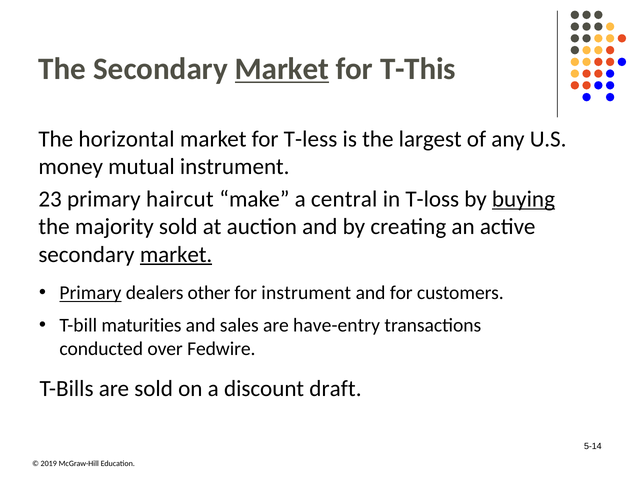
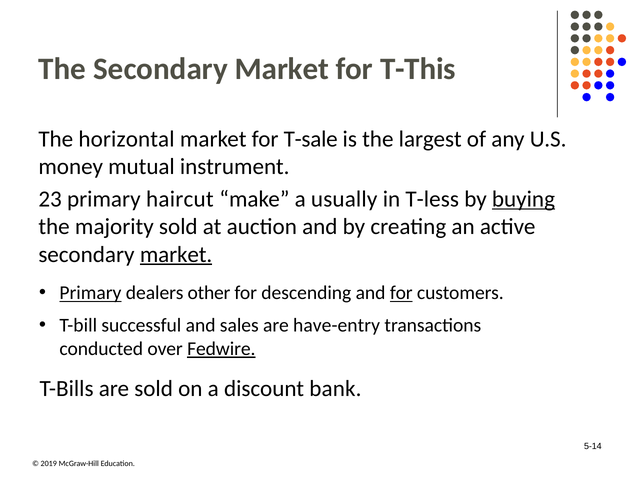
Market at (282, 69) underline: present -> none
T-less: T-less -> T-sale
central: central -> usually
T-loss: T-loss -> T-less
for instrument: instrument -> descending
for at (401, 293) underline: none -> present
maturities: maturities -> successful
Fedwire underline: none -> present
draft: draft -> bank
